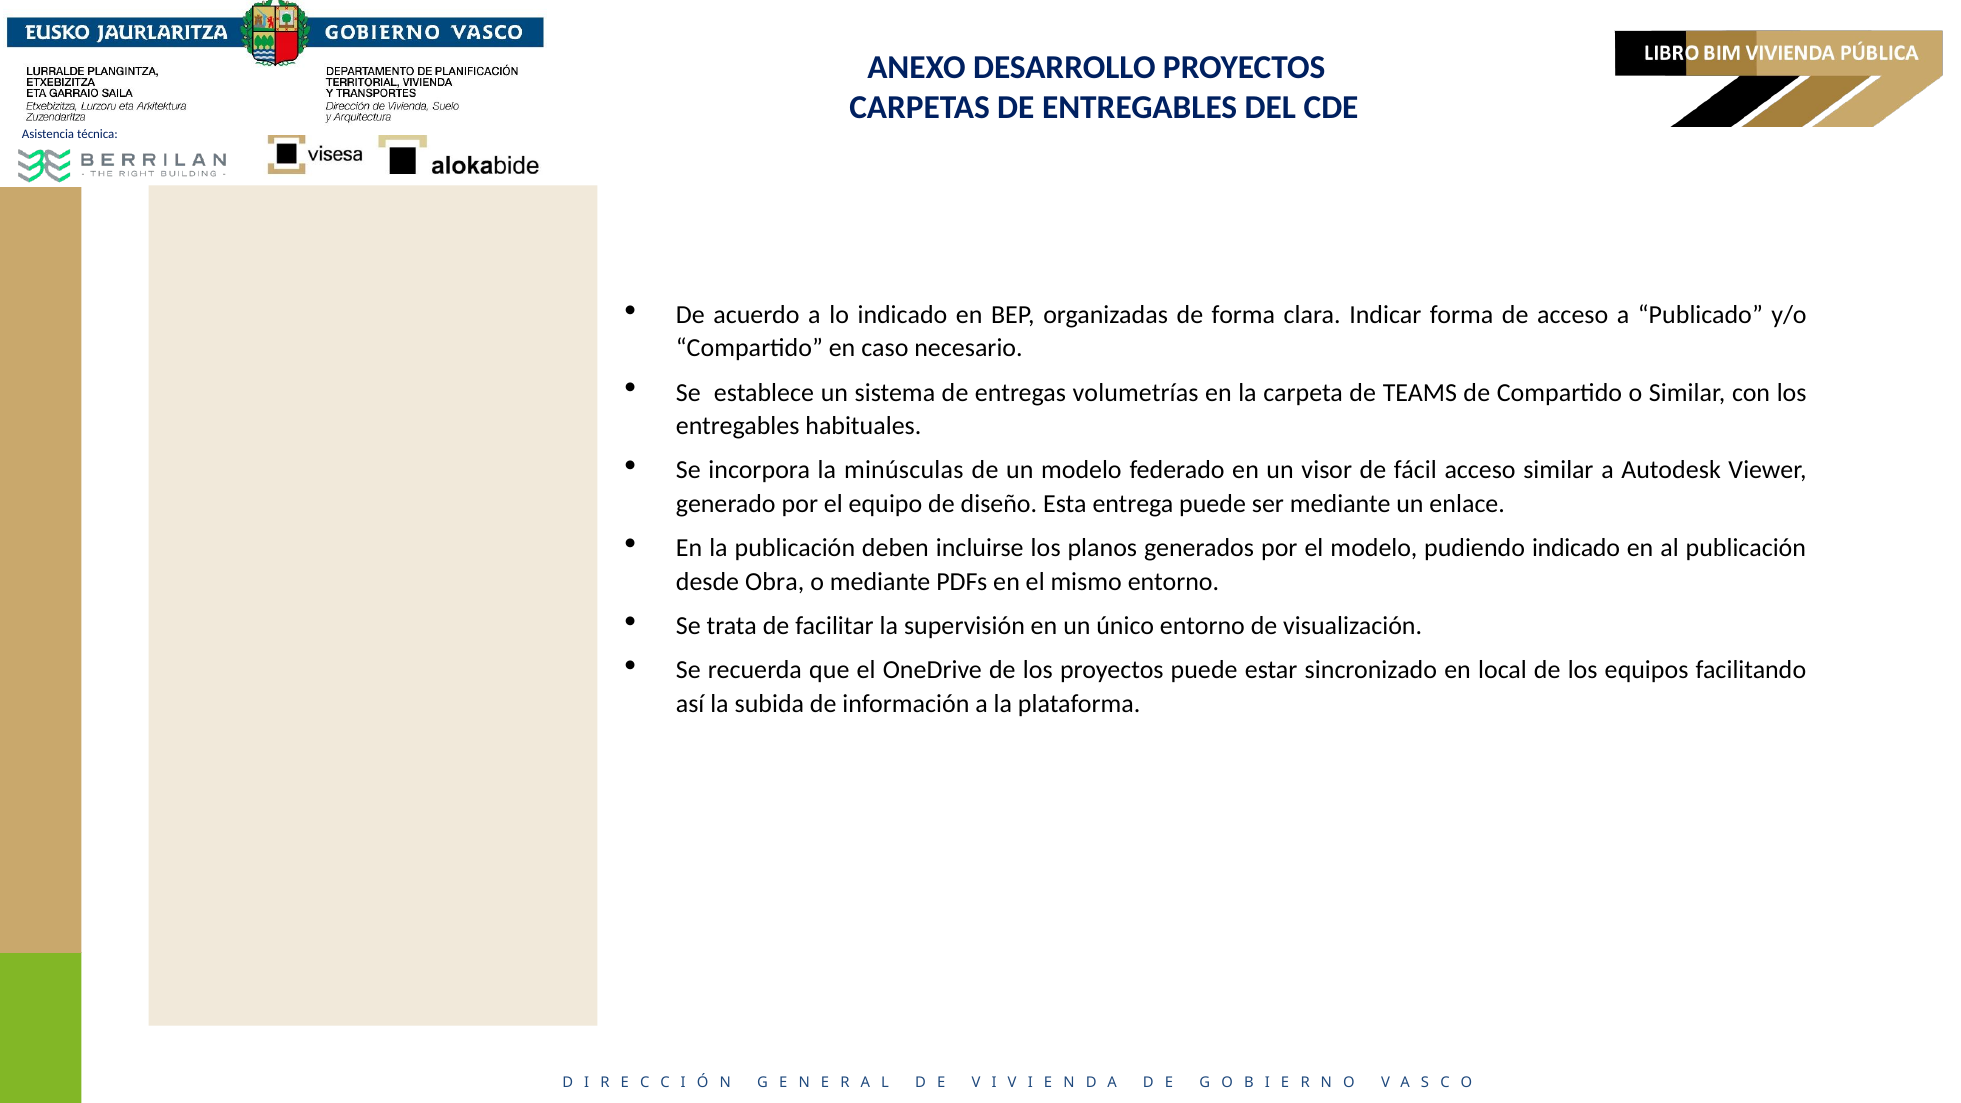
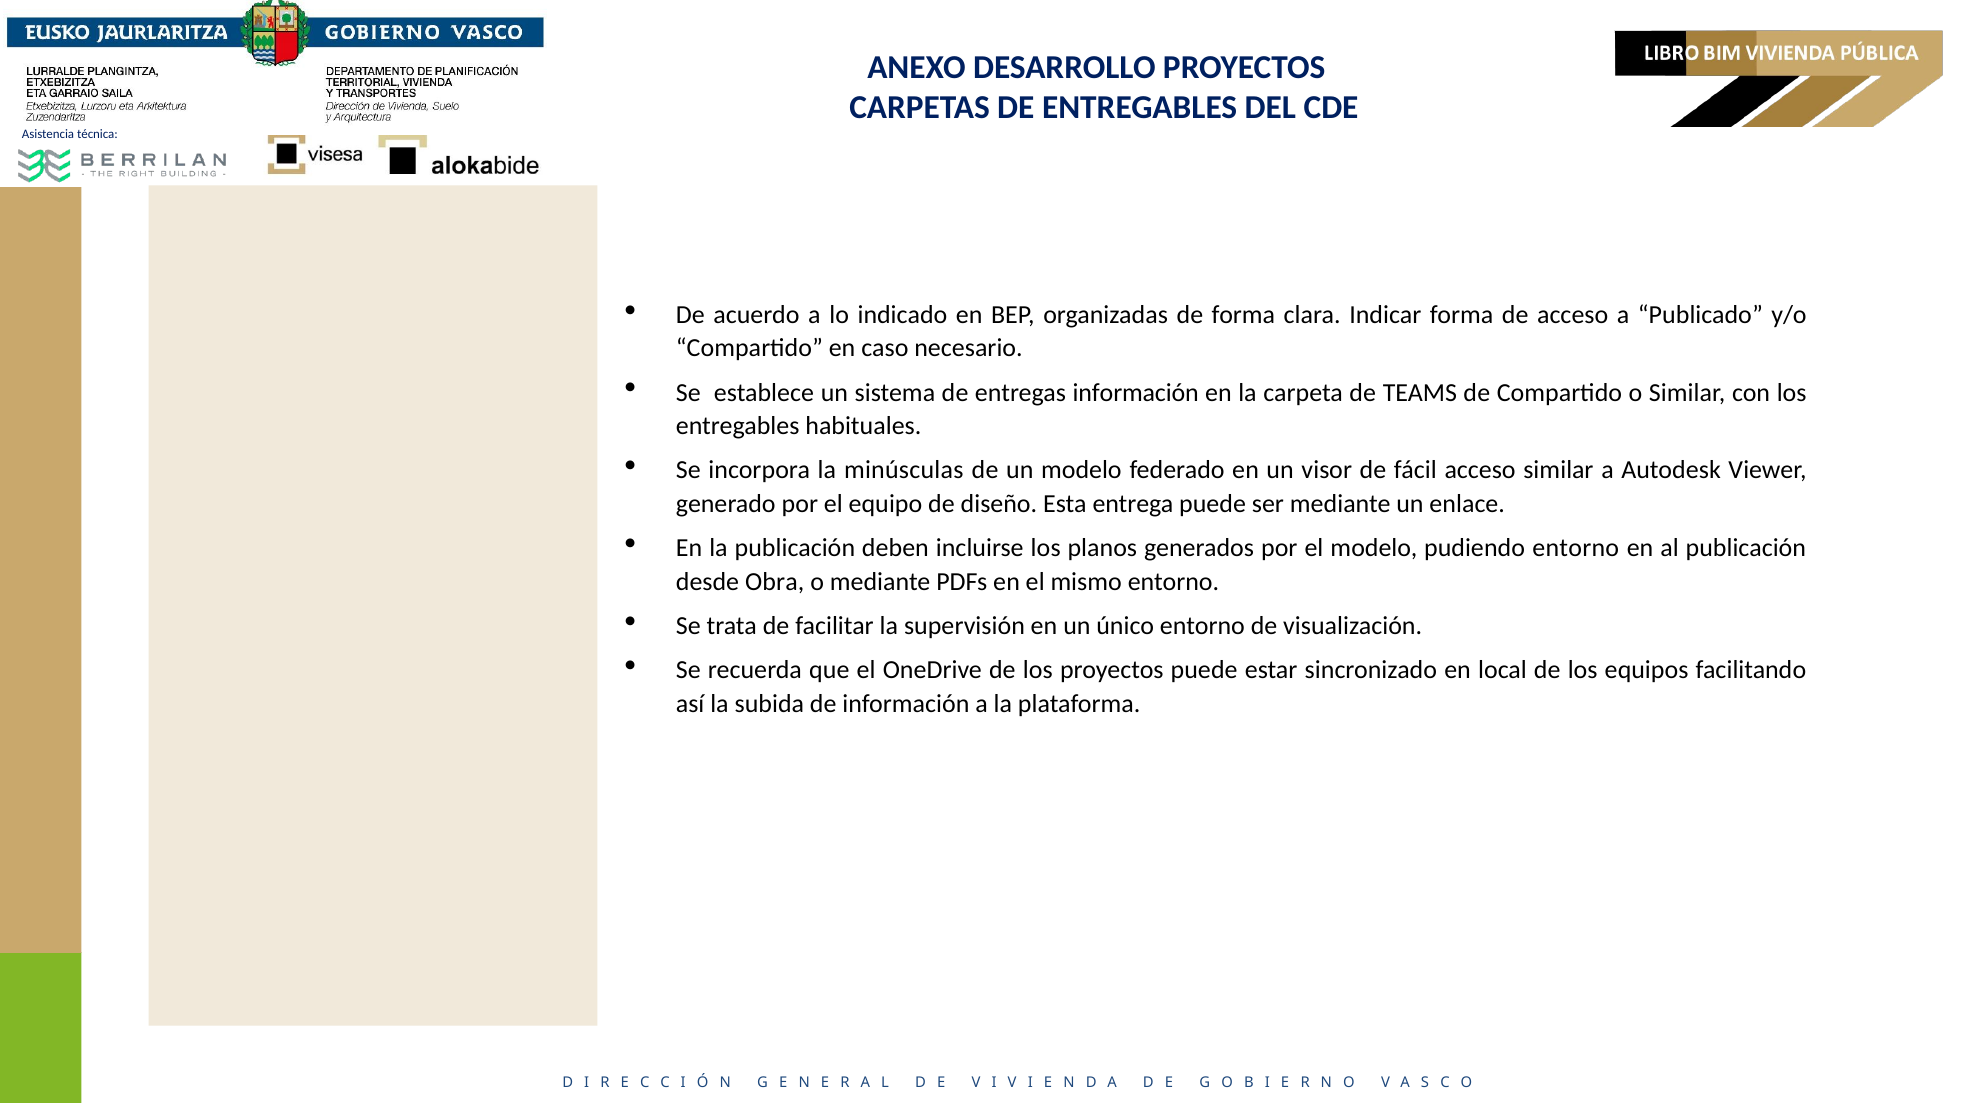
entregas volumetrías: volumetrías -> información
pudiendo indicado: indicado -> entorno
